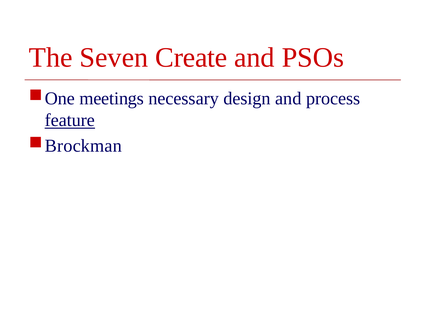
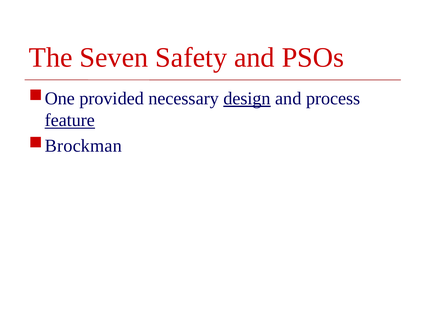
Create: Create -> Safety
meetings: meetings -> provided
design underline: none -> present
